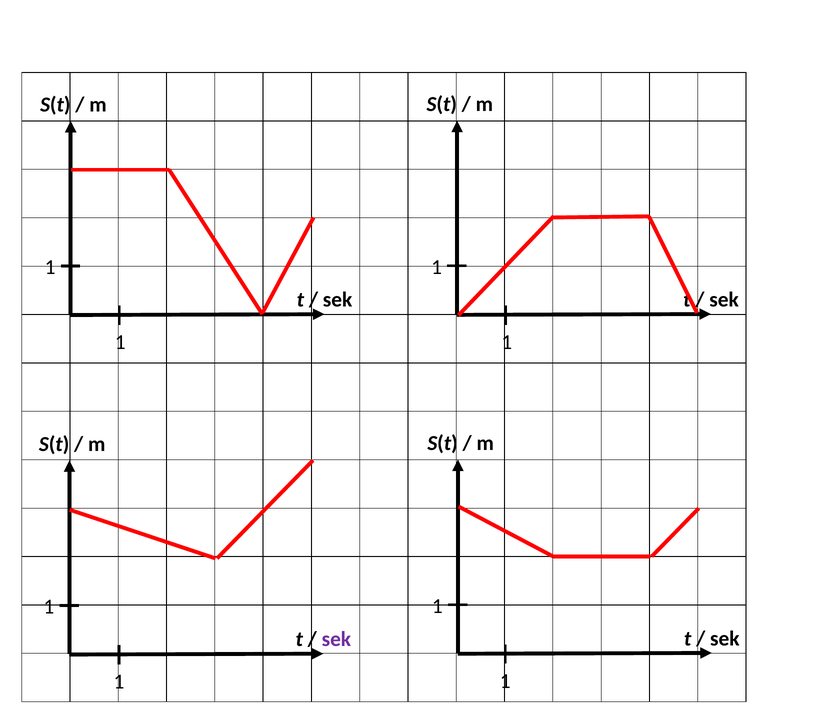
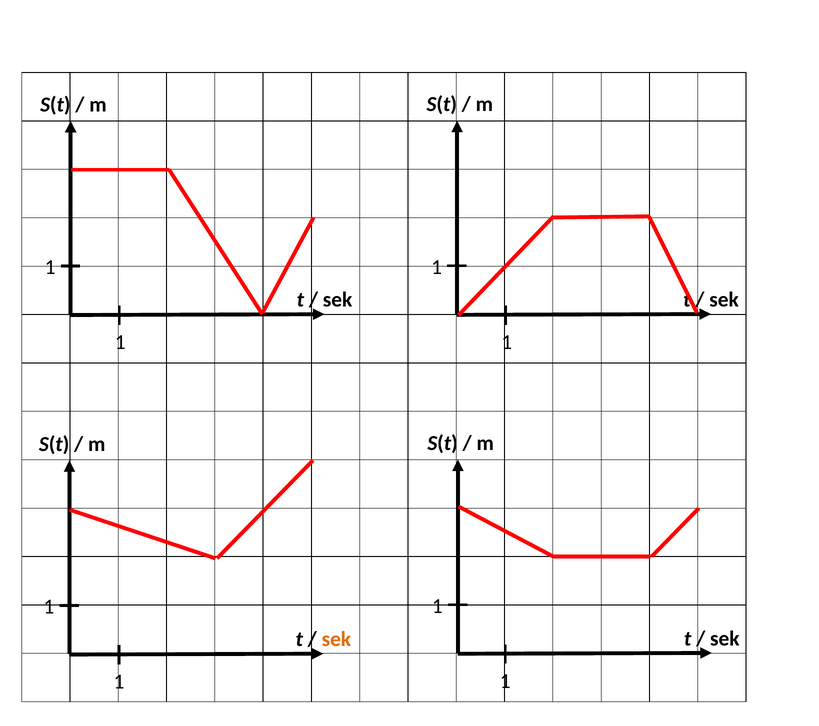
sek at (336, 639) colour: purple -> orange
